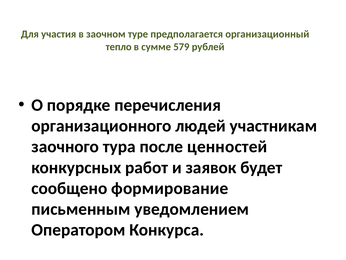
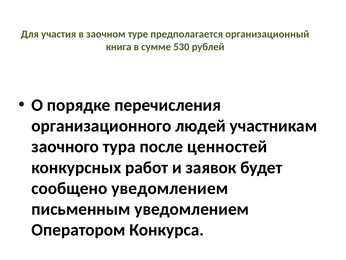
тепло: тепло -> книга
579: 579 -> 530
сообщено формирование: формирование -> уведомлением
